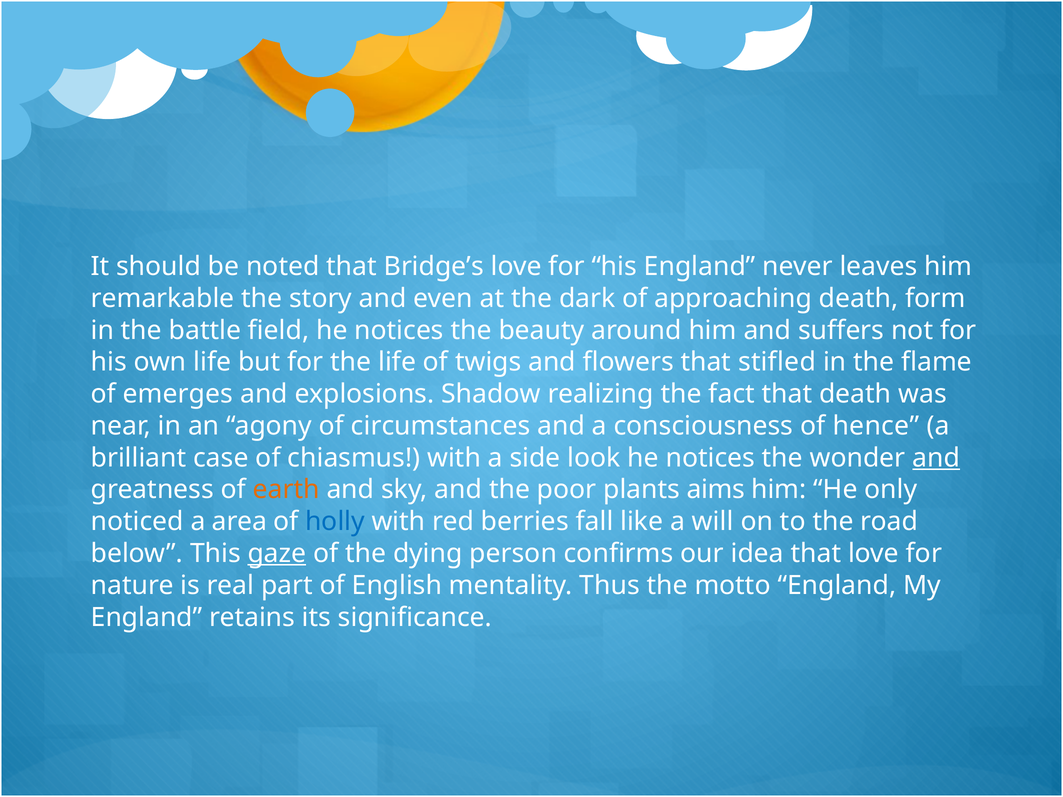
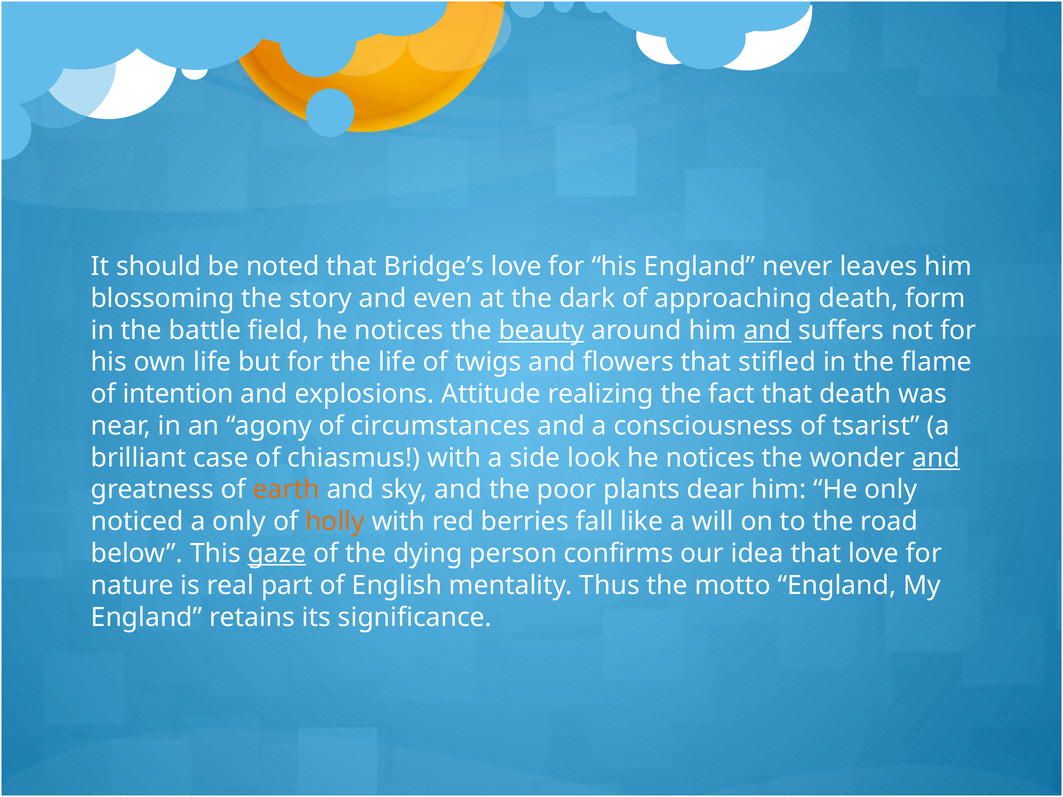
remarkable: remarkable -> blossoming
beauty underline: none -> present
and at (767, 330) underline: none -> present
emerges: emerges -> intention
Shadow: Shadow -> Attitude
hence: hence -> tsarist
aims: aims -> dear
a area: area -> only
holly colour: blue -> orange
